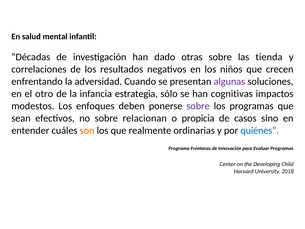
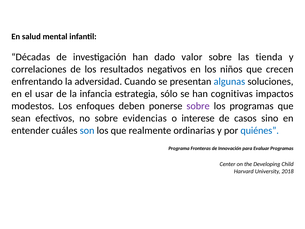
otras: otras -> valor
algunas colour: purple -> blue
otro: otro -> usar
relacionan: relacionan -> evidencias
propicia: propicia -> interese
son colour: orange -> blue
